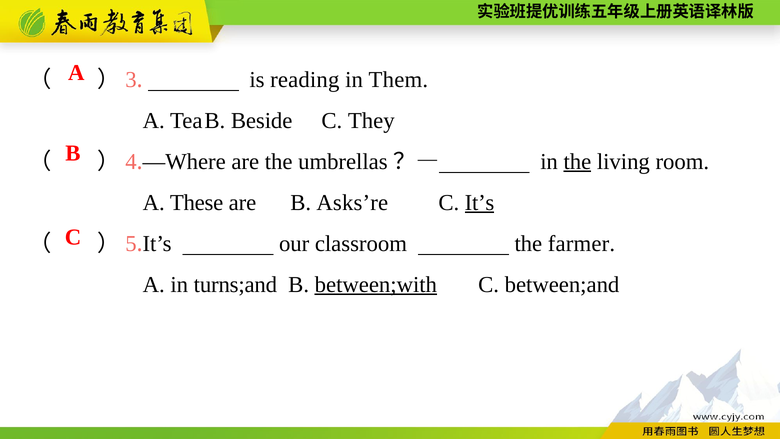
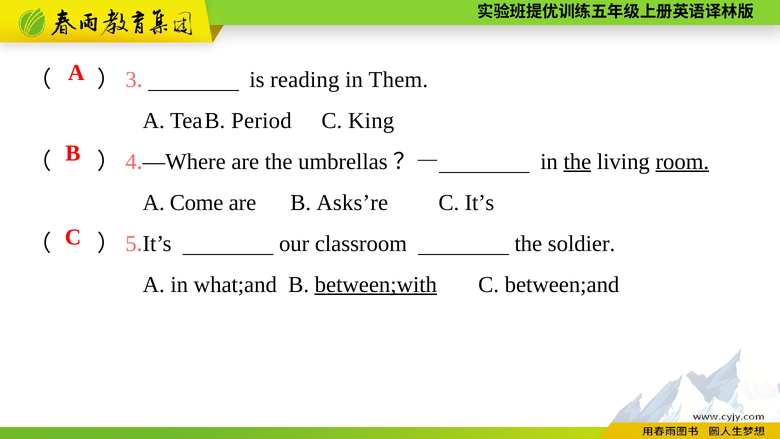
Beside: Beside -> Period
They: They -> King
room underline: none -> present
These: These -> Come
It’s at (480, 203) underline: present -> none
farmer: farmer -> soldier
turns;and: turns;and -> what;and
